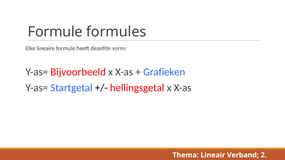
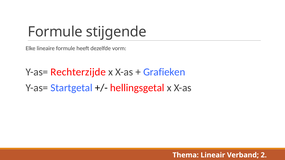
formules: formules -> stijgende
Bijvoorbeeld: Bijvoorbeeld -> Rechterzijde
